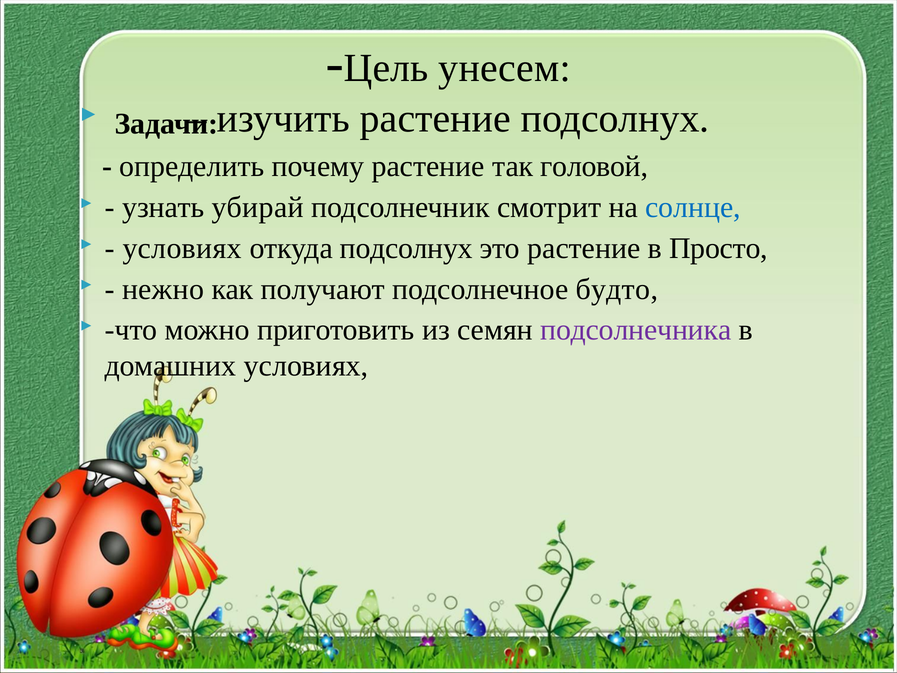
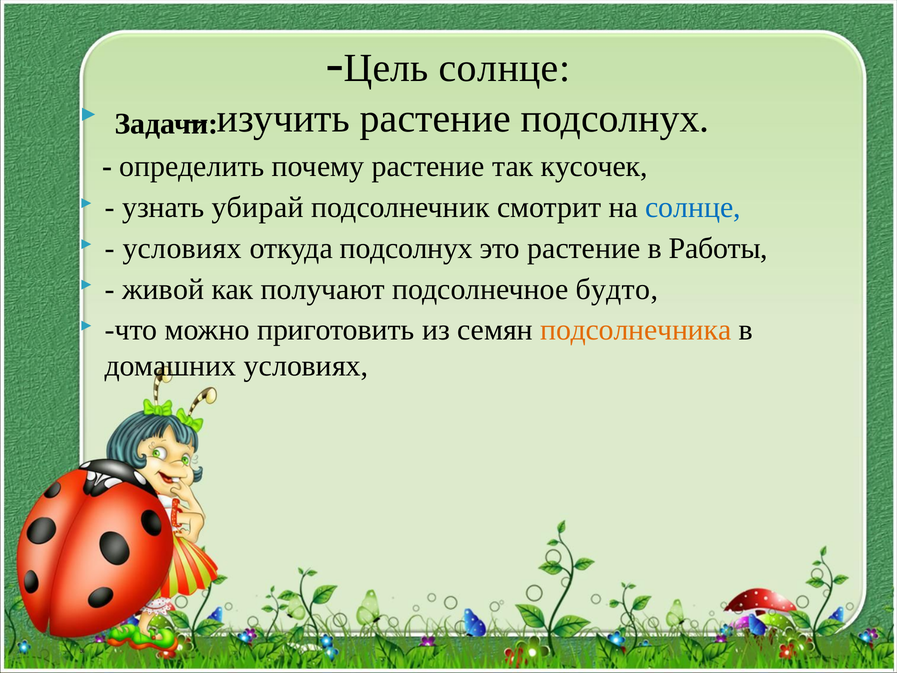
Цель унесем: унесем -> солнце
головой: головой -> кусочек
Просто: Просто -> Работы
нежно: нежно -> живой
подсолнечника colour: purple -> orange
